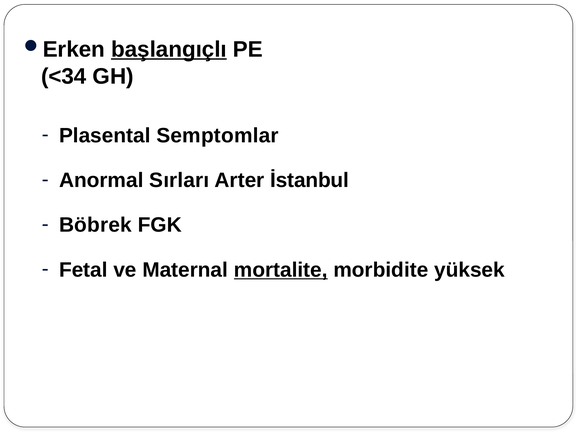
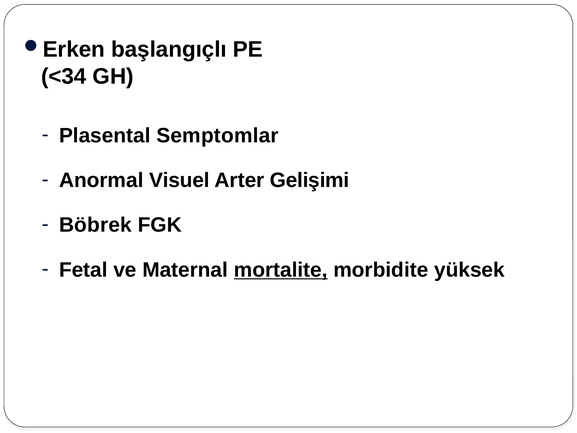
başlangıçlı underline: present -> none
Sırları: Sırları -> Visuel
İstanbul: İstanbul -> Gelişimi
